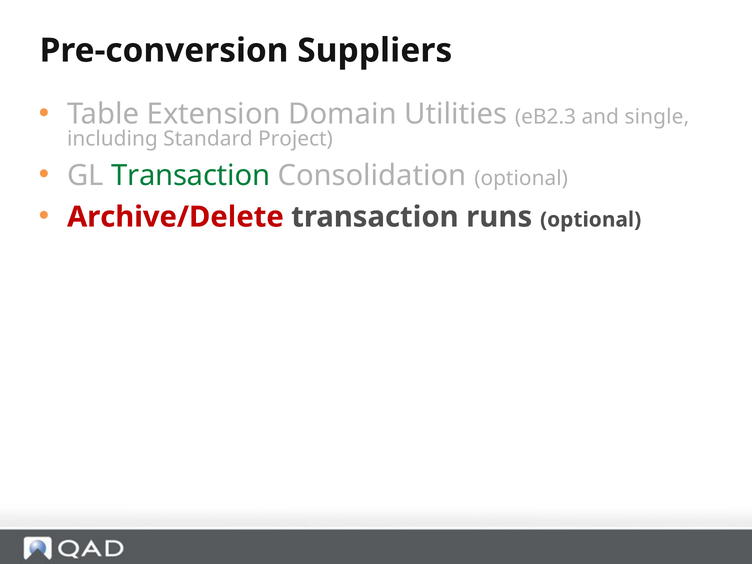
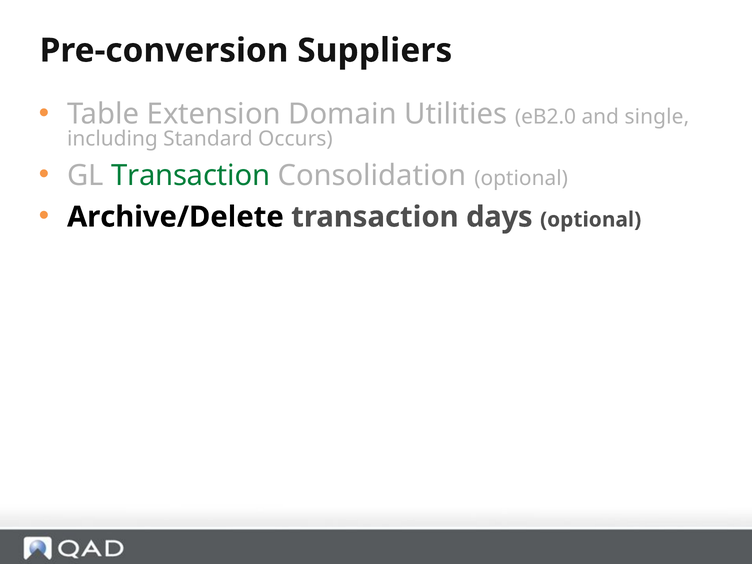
eB2.3: eB2.3 -> eB2.0
Project: Project -> Occurs
Archive/Delete colour: red -> black
runs: runs -> days
